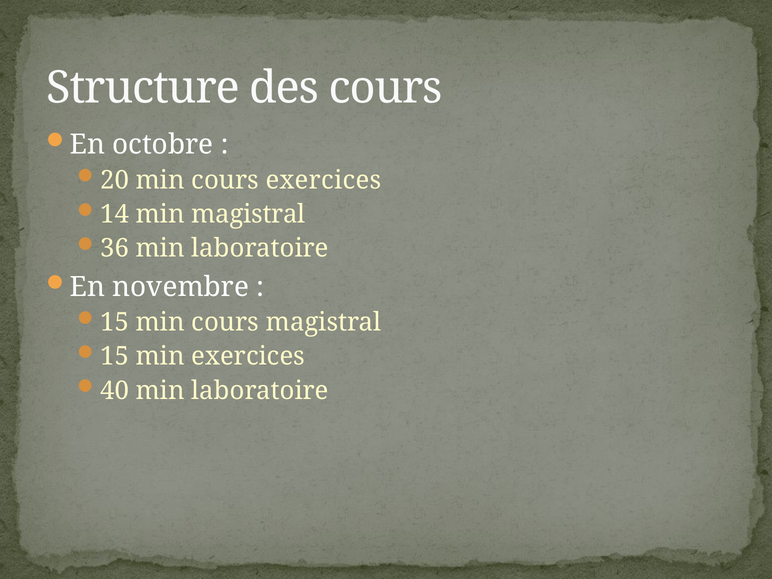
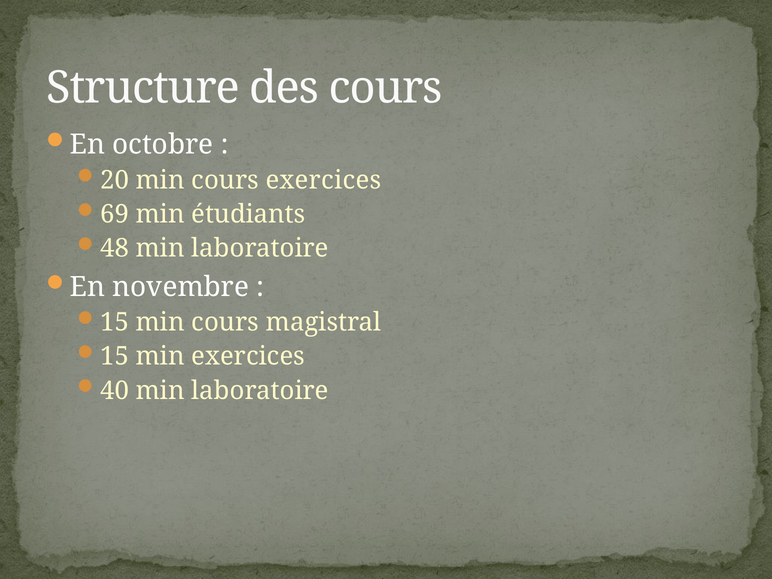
14: 14 -> 69
min magistral: magistral -> étudiants
36: 36 -> 48
